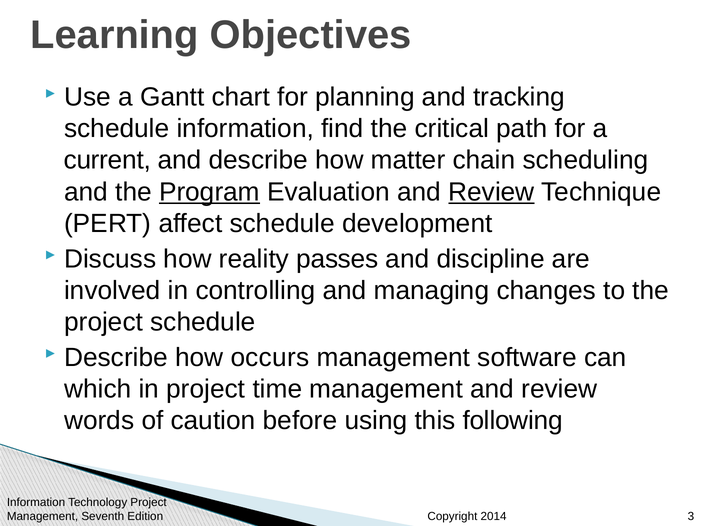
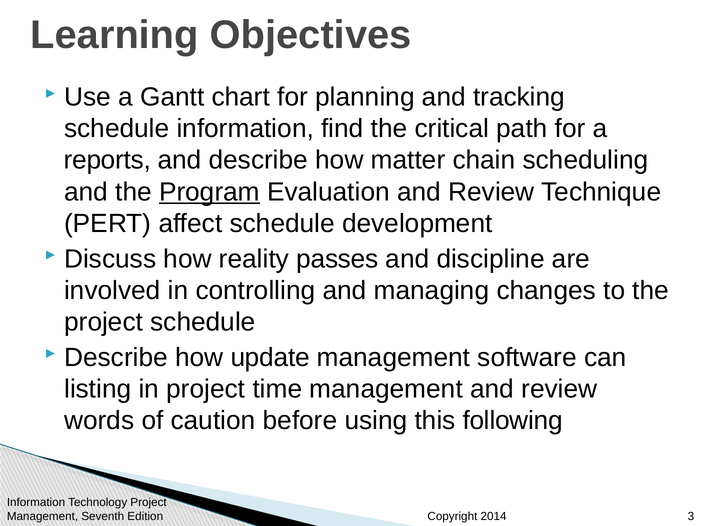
current: current -> reports
Review at (491, 192) underline: present -> none
occurs: occurs -> update
which: which -> listing
